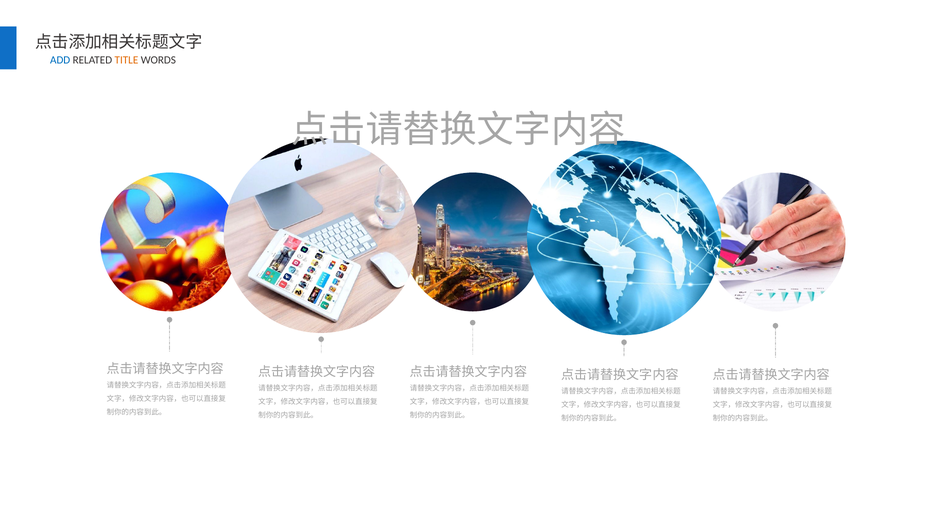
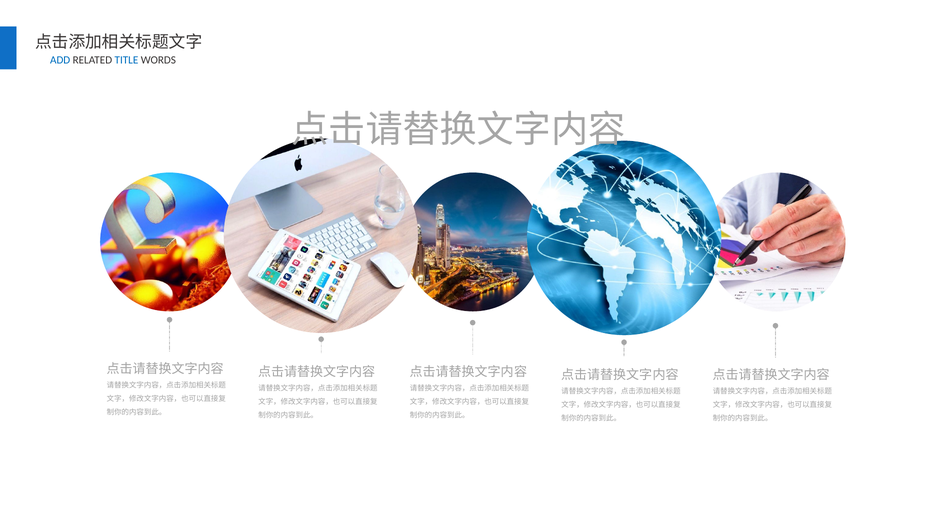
TITLE colour: orange -> blue
